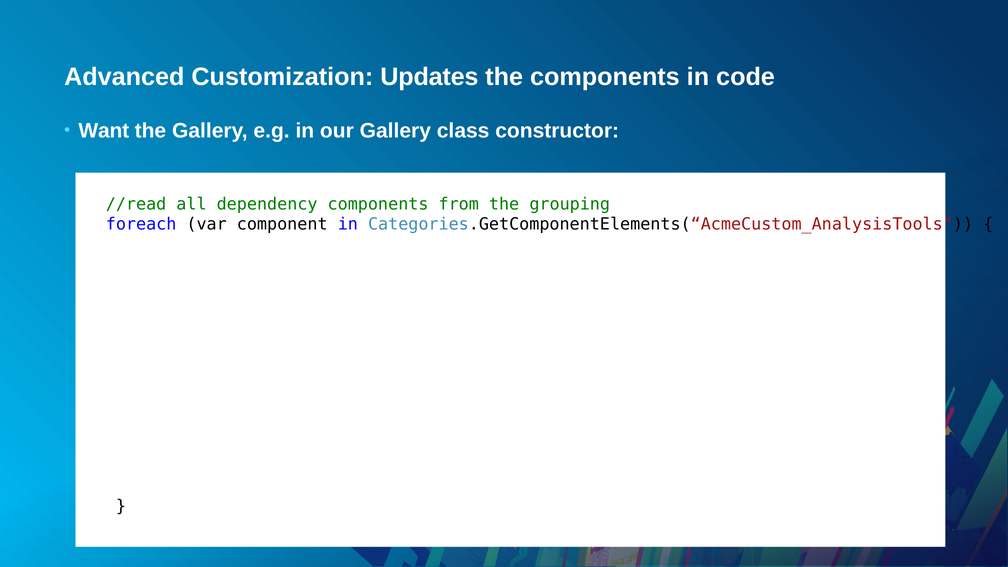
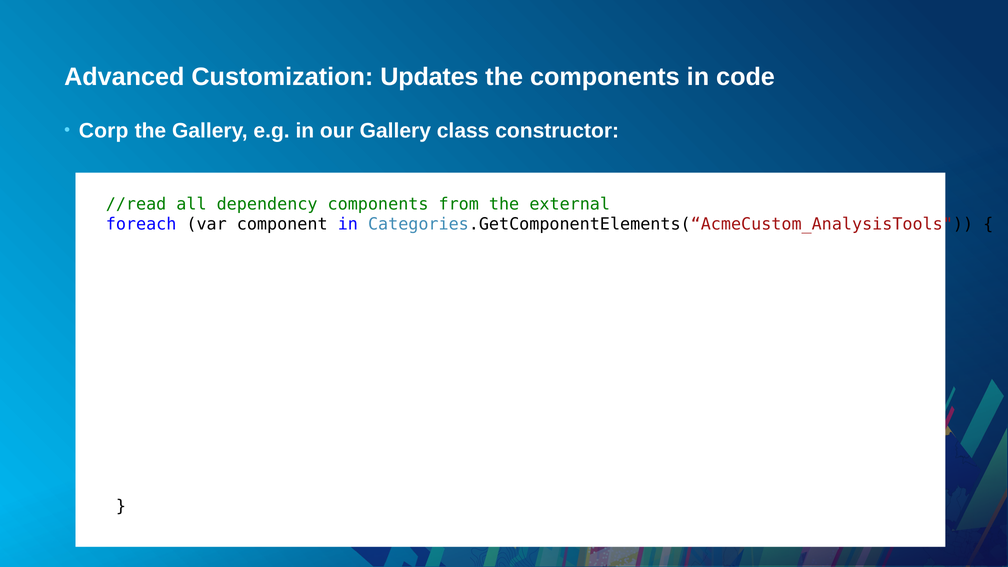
Want: Want -> Corp
grouping: grouping -> external
